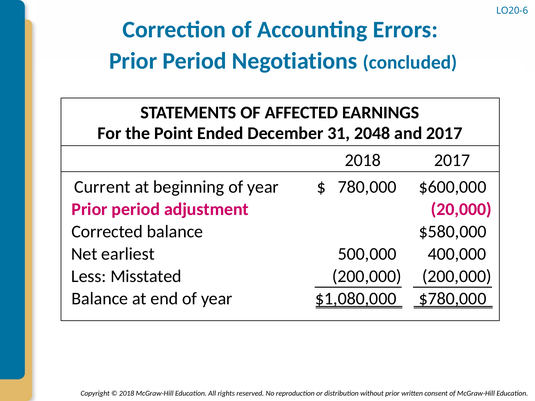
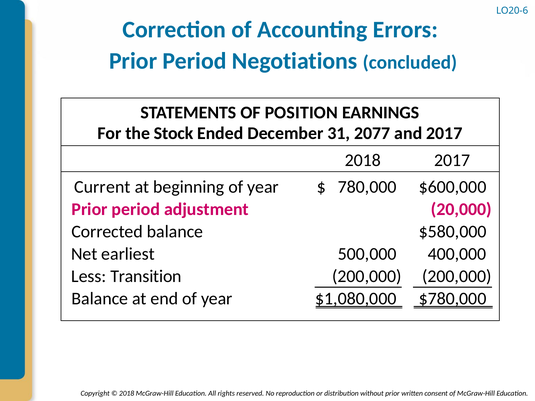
AFFECTED: AFFECTED -> POSITION
Point: Point -> Stock
2048: 2048 -> 2077
Misstated: Misstated -> Transition
